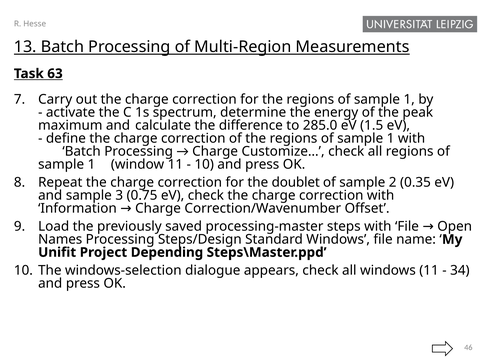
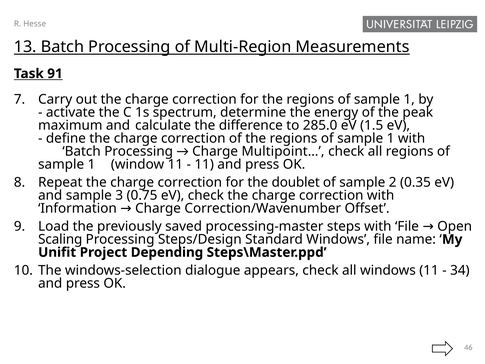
63: 63 -> 91
Customize…: Customize… -> Multipoint…
10 at (204, 164): 10 -> 11
Names: Names -> Scaling
